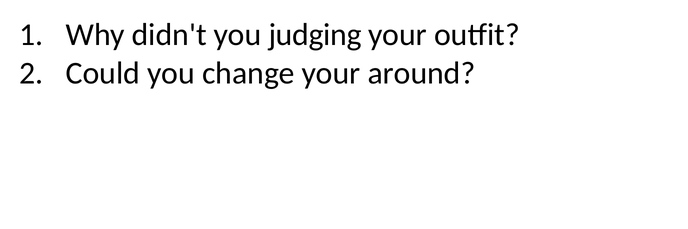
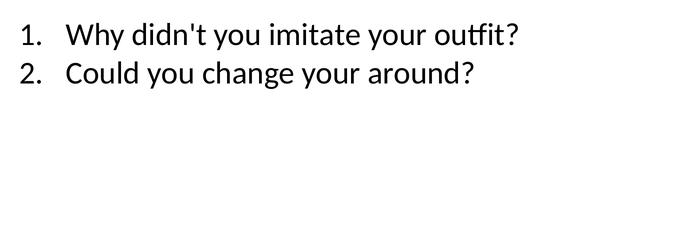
judging: judging -> imitate
